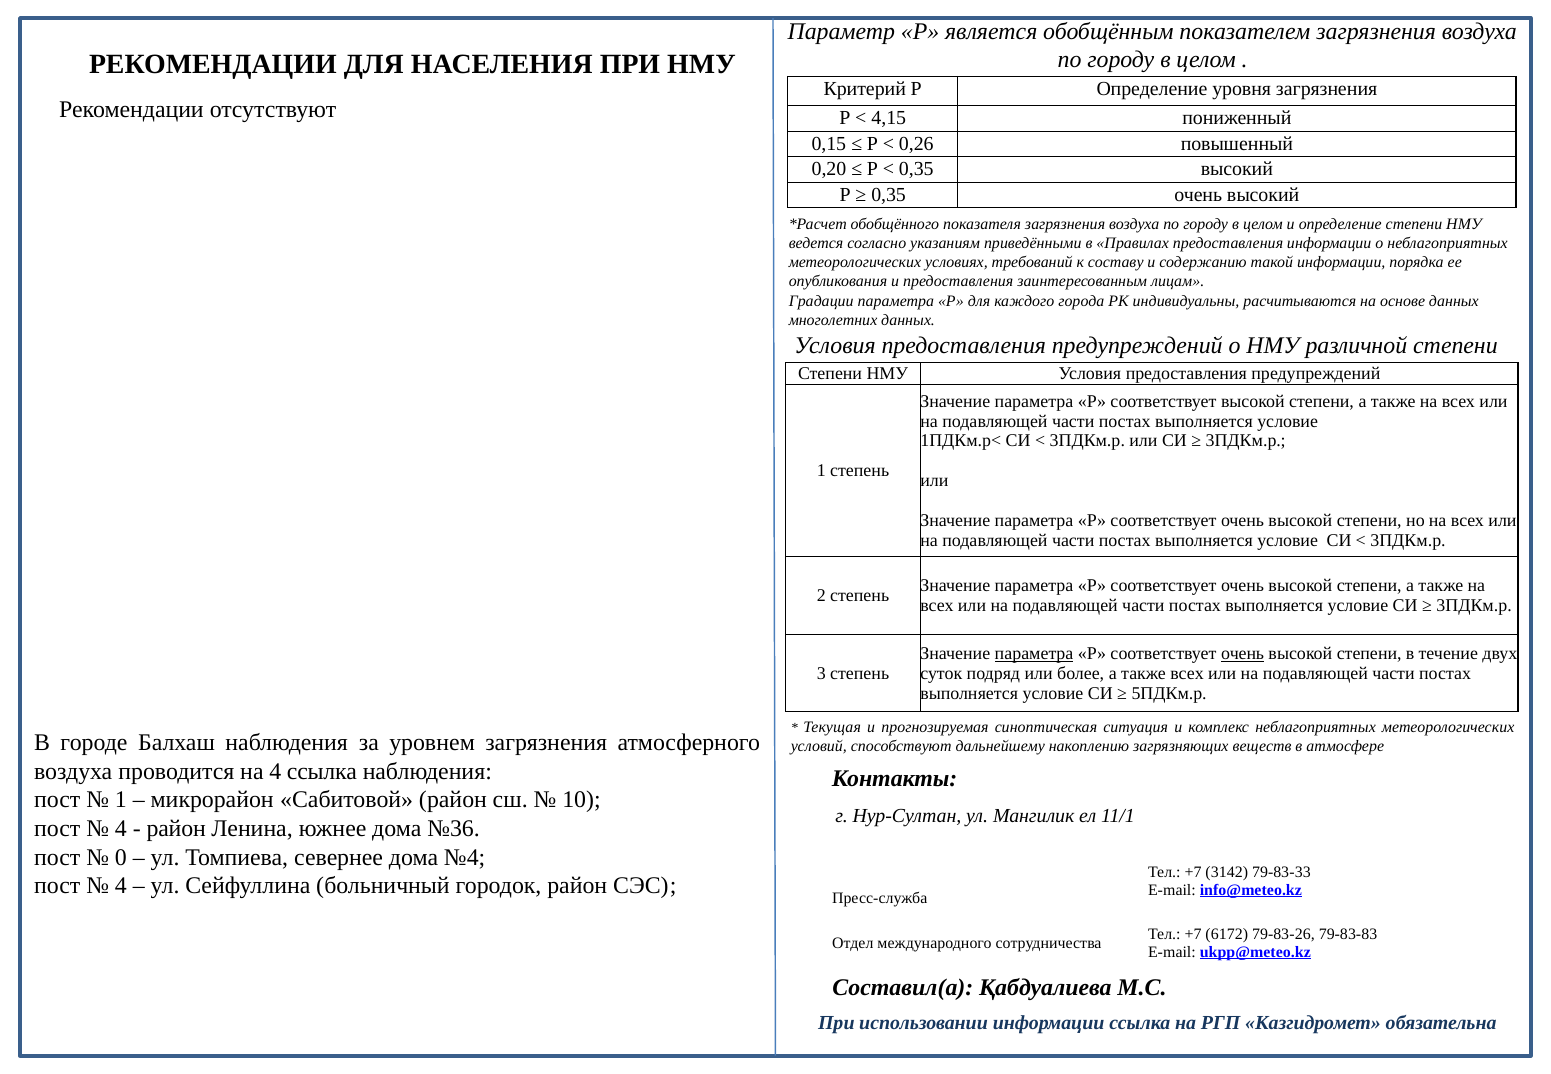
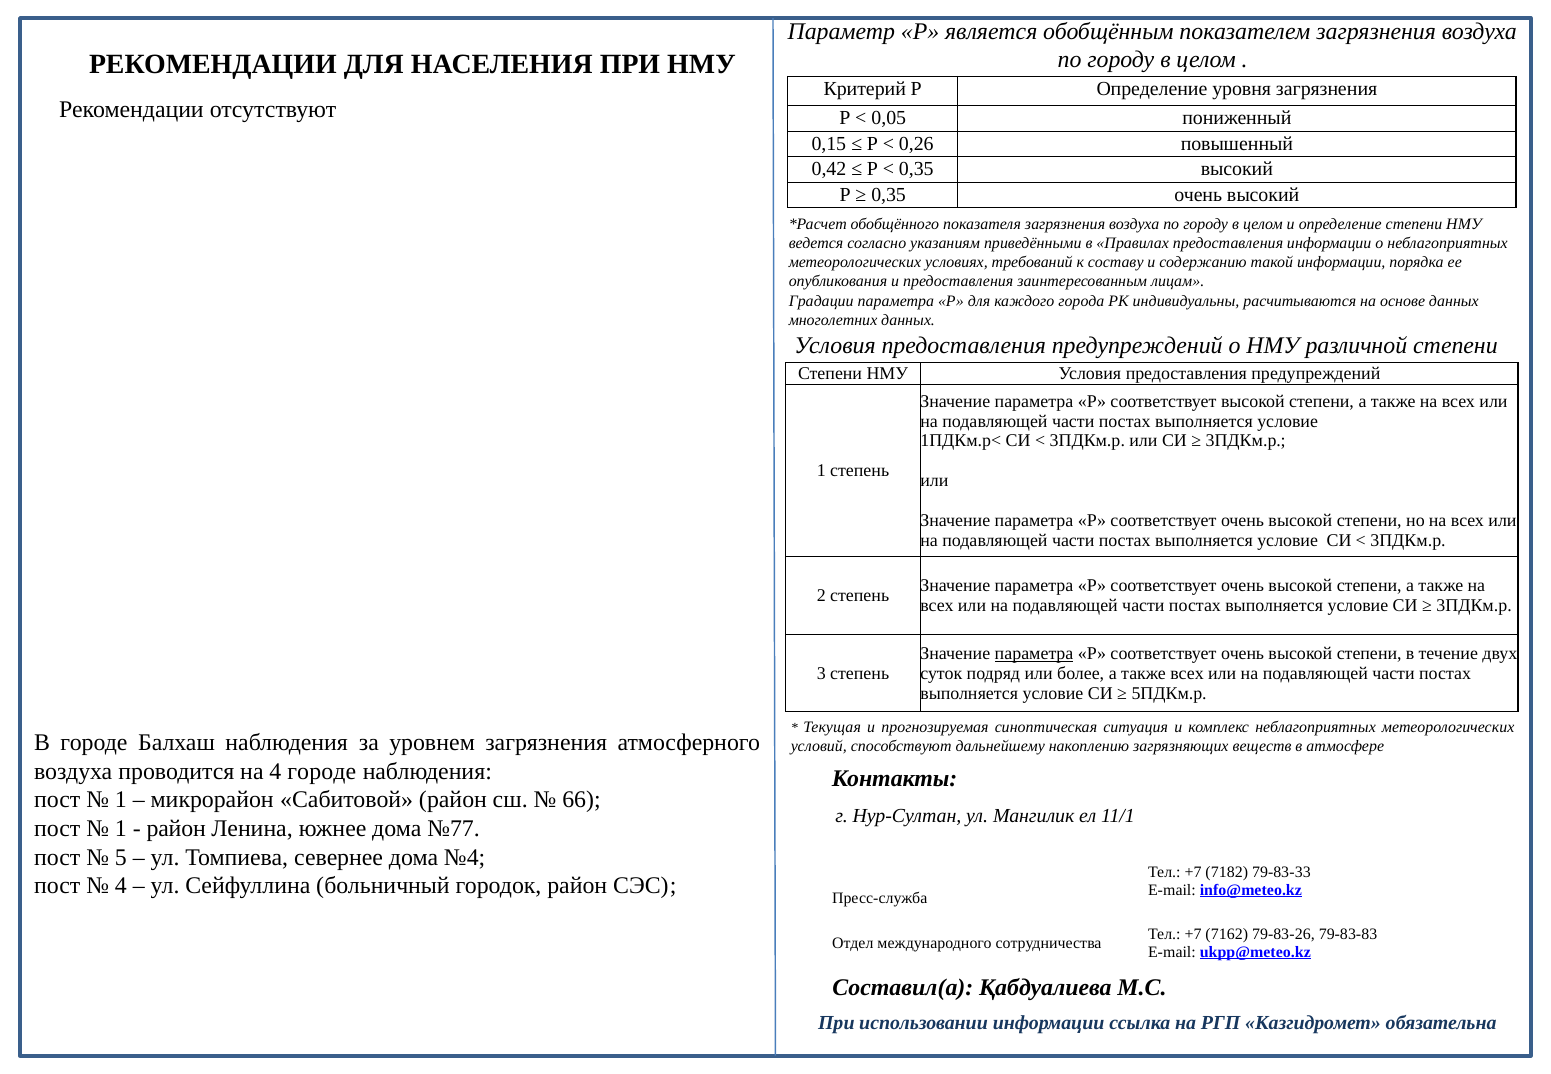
4,15: 4,15 -> 0,05
0,20: 0,20 -> 0,42
очень at (1243, 653) underline: present -> none
4 ссылка: ссылка -> городе
10: 10 -> 66
4 at (121, 828): 4 -> 1
№36: №36 -> №77
0: 0 -> 5
3142: 3142 -> 7182
6172: 6172 -> 7162
